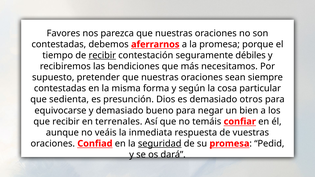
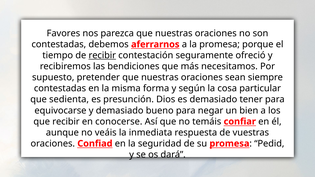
débiles: débiles -> ofreció
otros: otros -> tener
terrenales: terrenales -> conocerse
seguridad underline: present -> none
